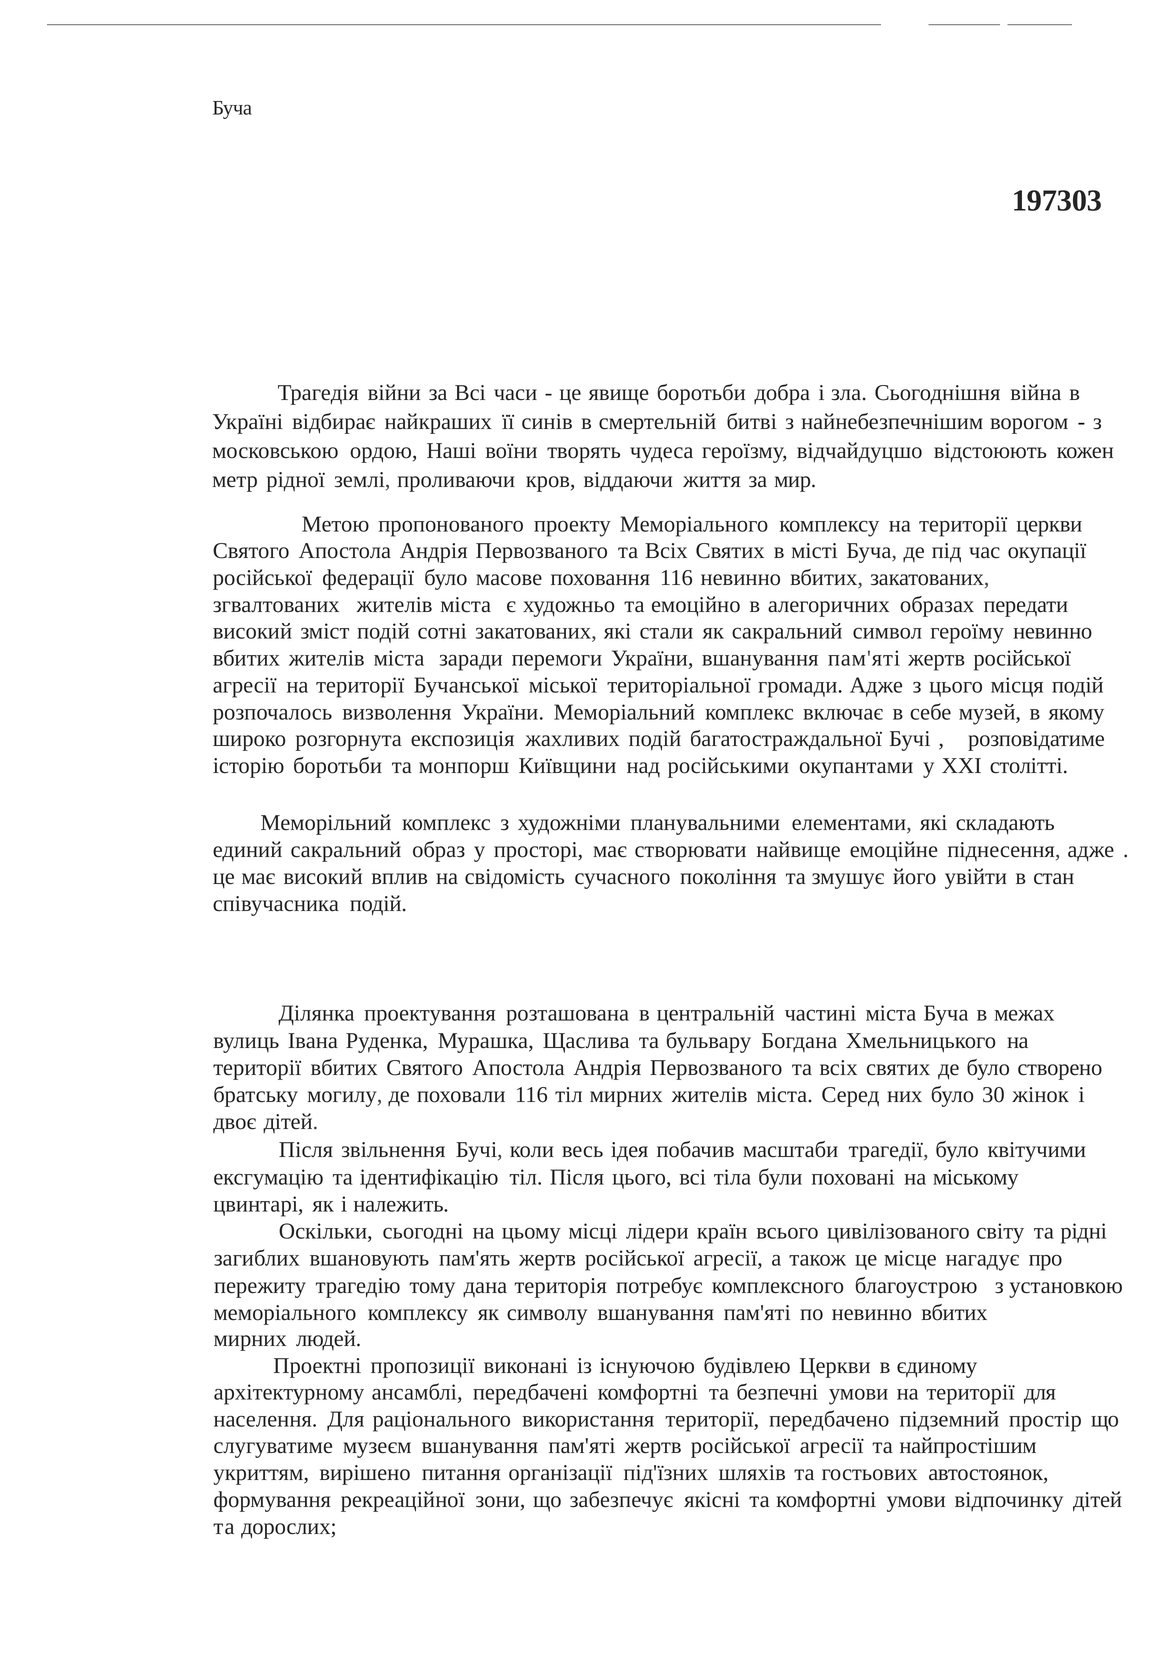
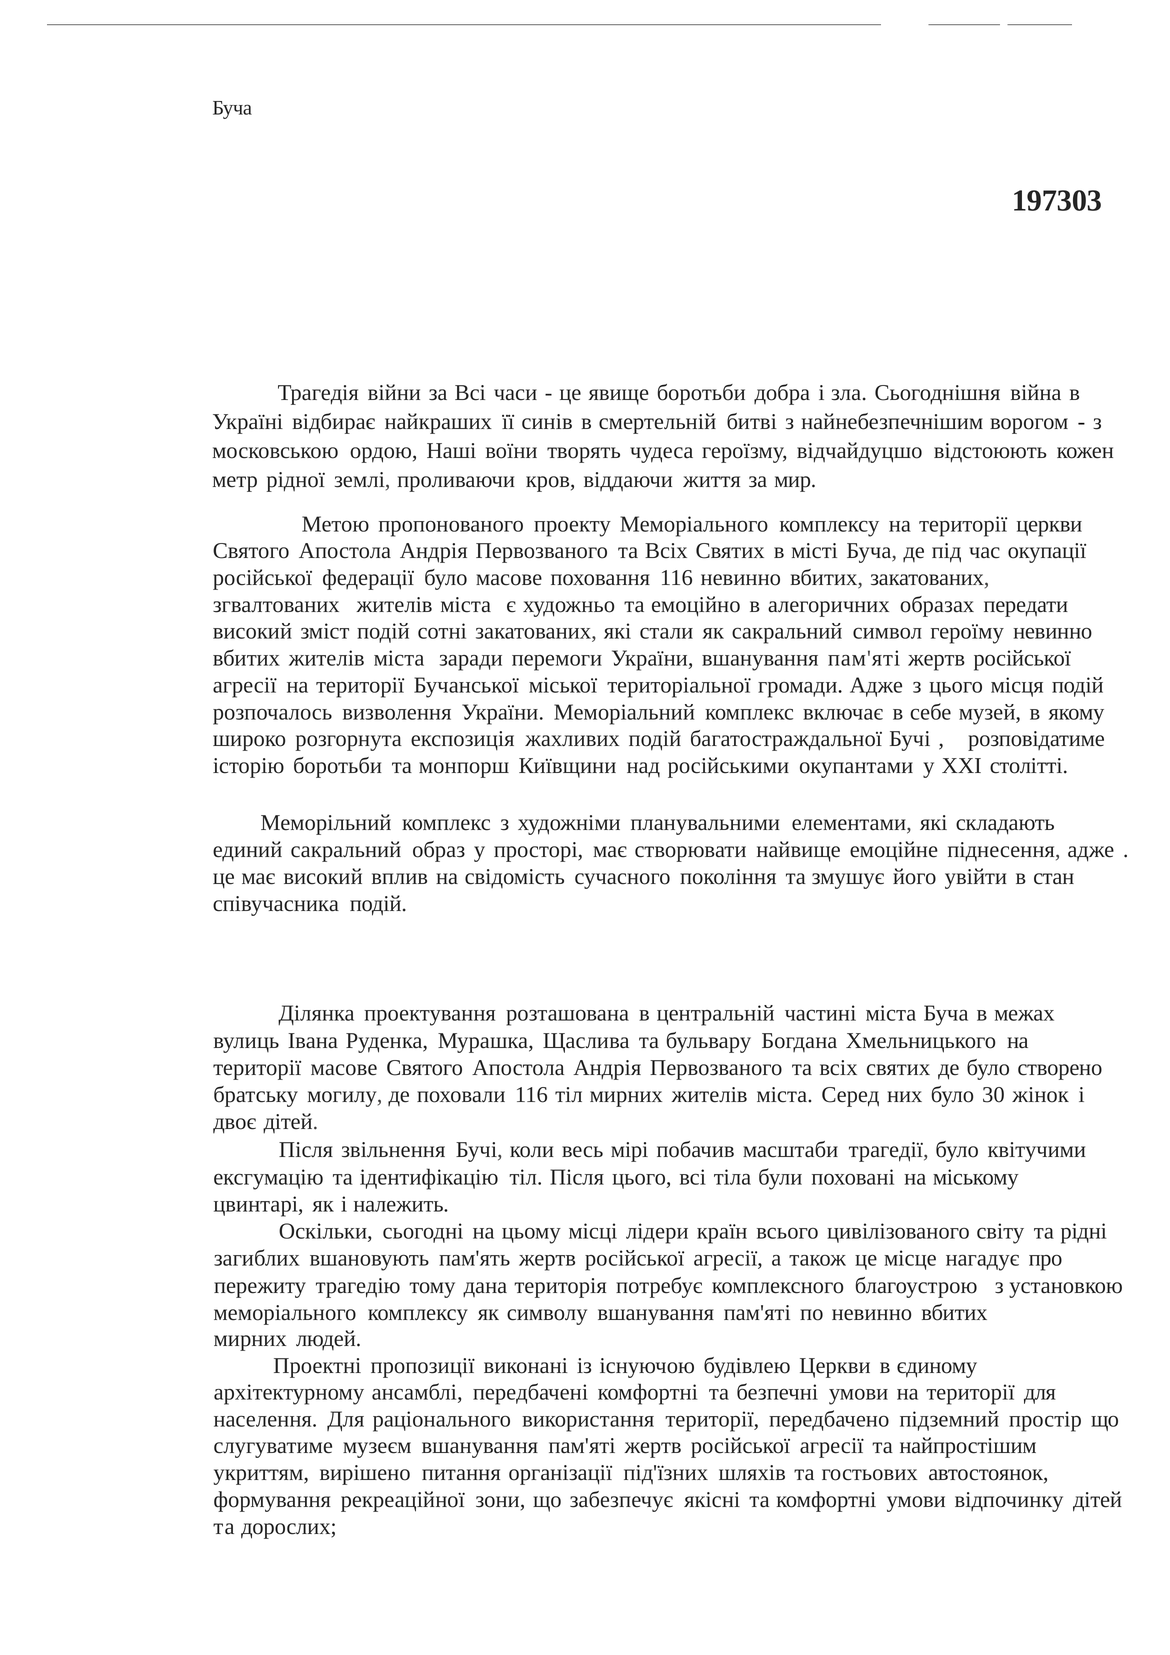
території вбитих: вбитих -> масове
ідея: ідея -> мірі
